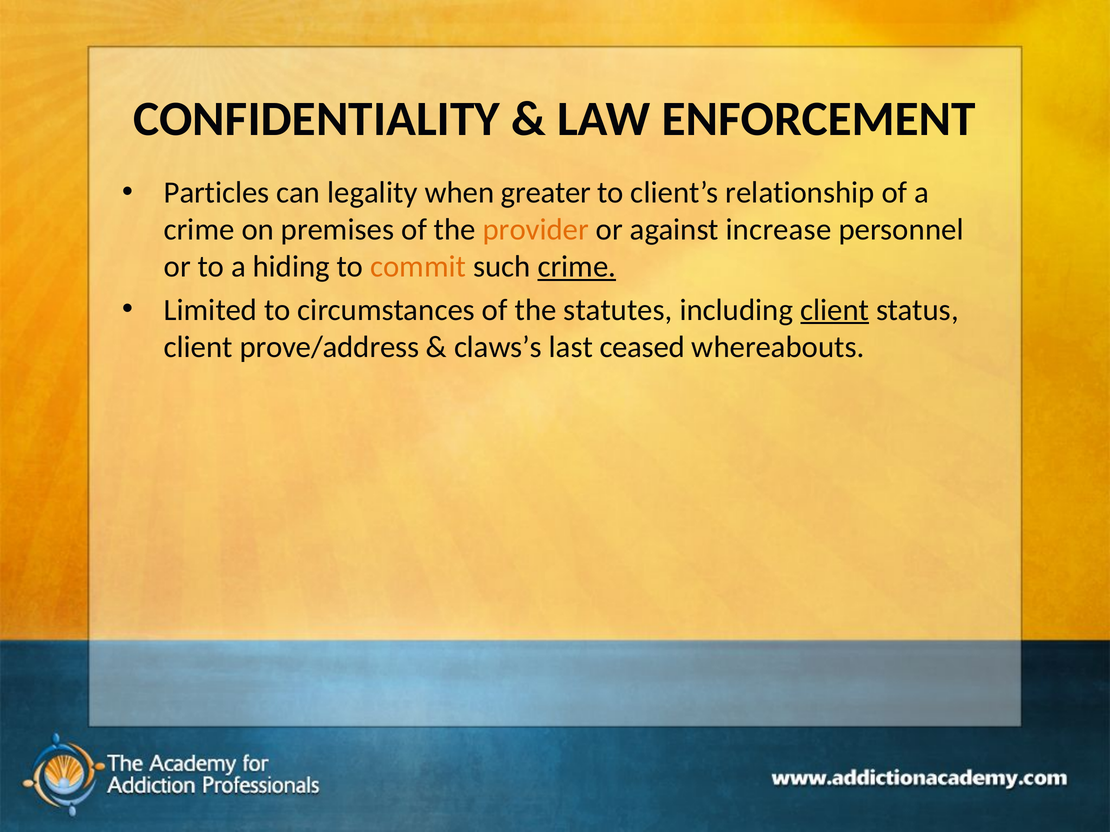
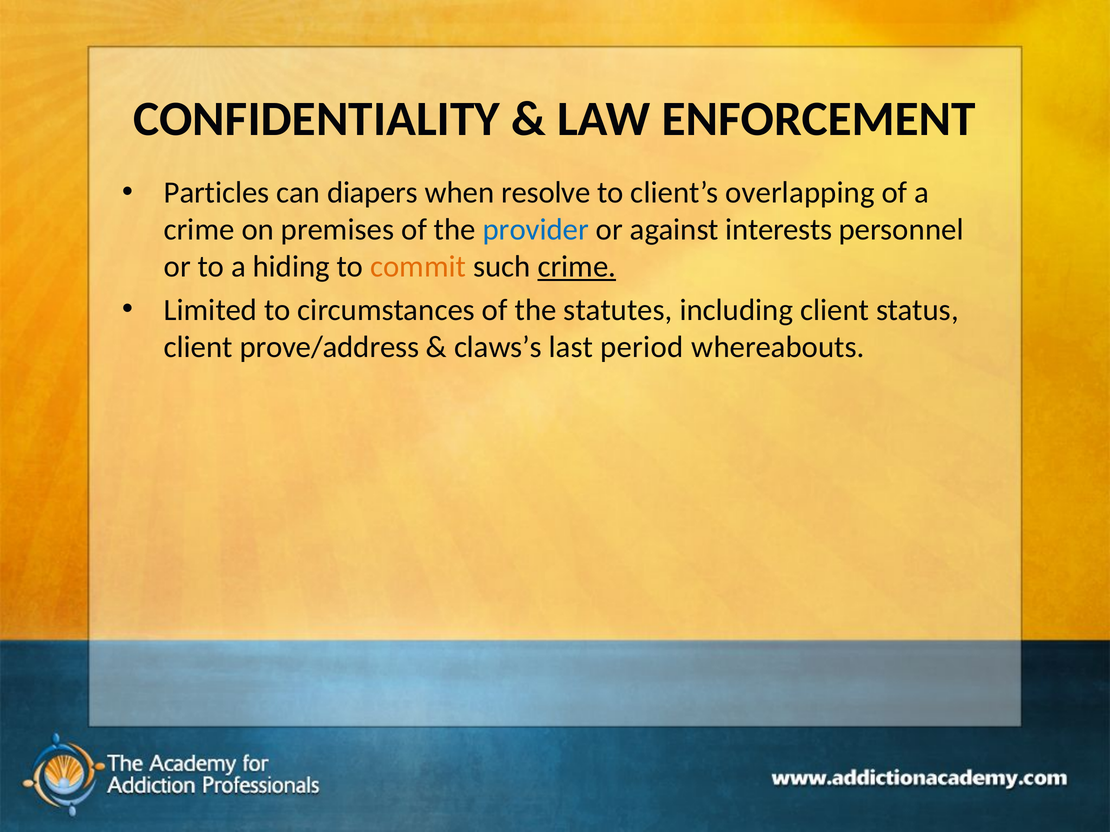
legality: legality -> diapers
greater: greater -> resolve
relationship: relationship -> overlapping
provider colour: orange -> blue
increase: increase -> interests
client at (835, 310) underline: present -> none
ceased: ceased -> period
